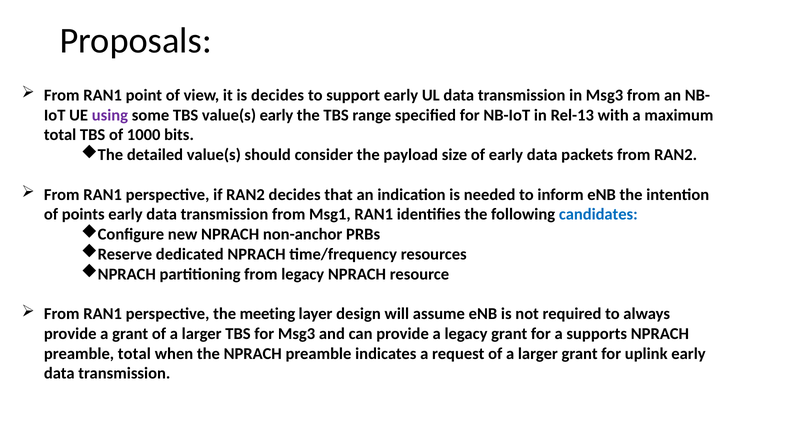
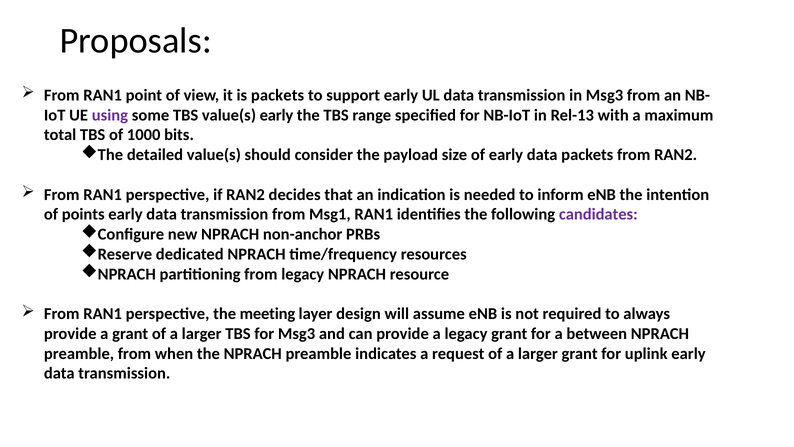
is decides: decides -> packets
candidates colour: blue -> purple
supports: supports -> between
preamble total: total -> from
